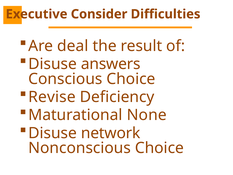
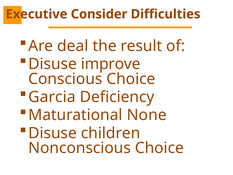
answers: answers -> improve
Revise: Revise -> Garcia
network: network -> children
